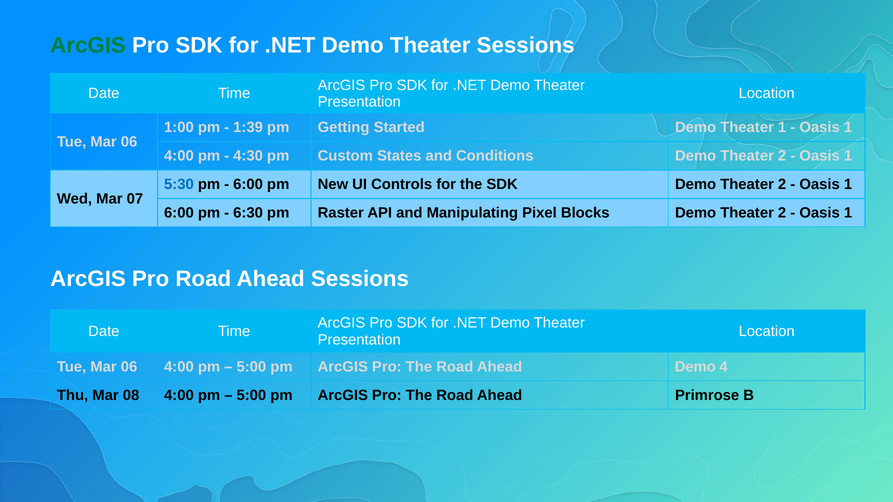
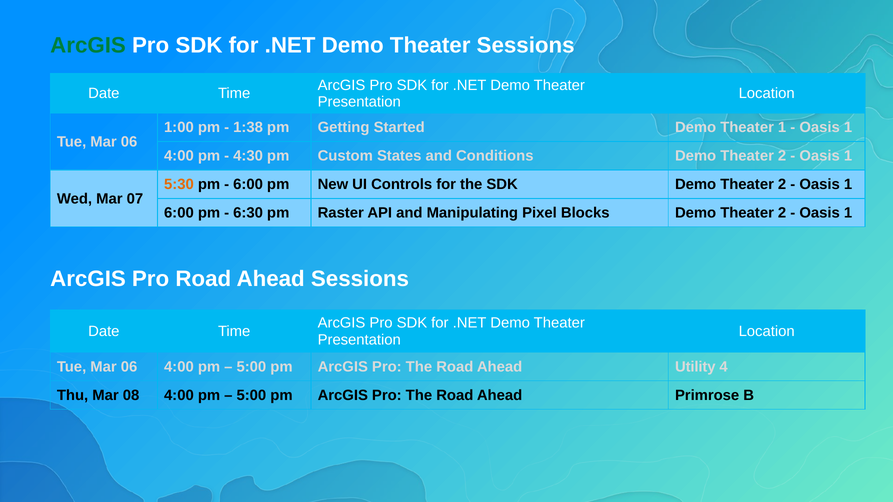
1:39: 1:39 -> 1:38
5:30 colour: blue -> orange
Ahead Demo: Demo -> Utility
